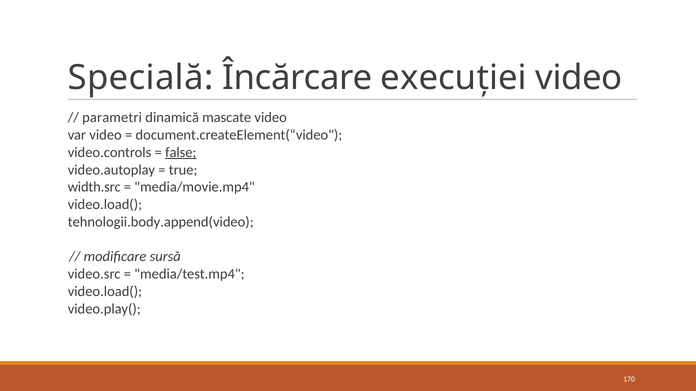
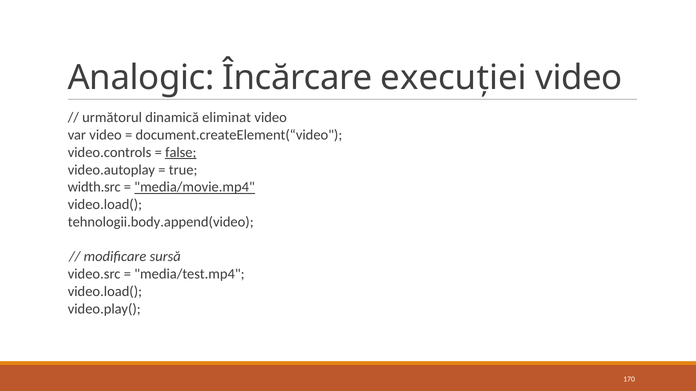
Specială: Specială -> Analogic
parametri: parametri -> următorul
mascate: mascate -> eliminat
media/movie.mp4 underline: none -> present
